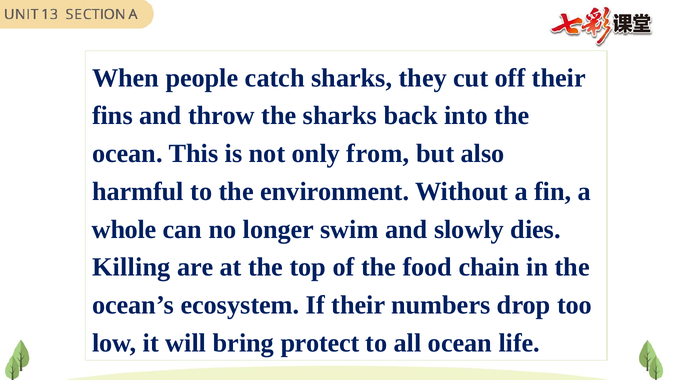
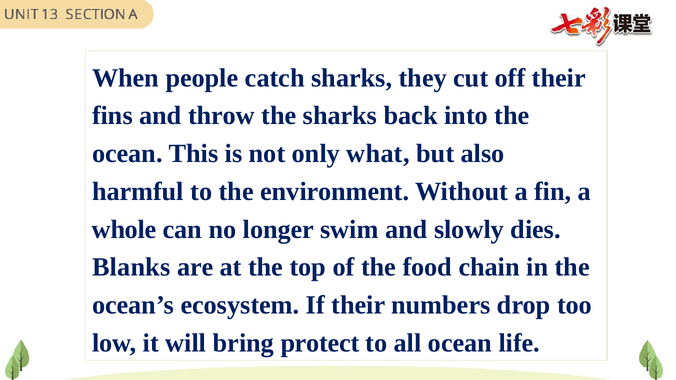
from: from -> what
Killing: Killing -> Blanks
